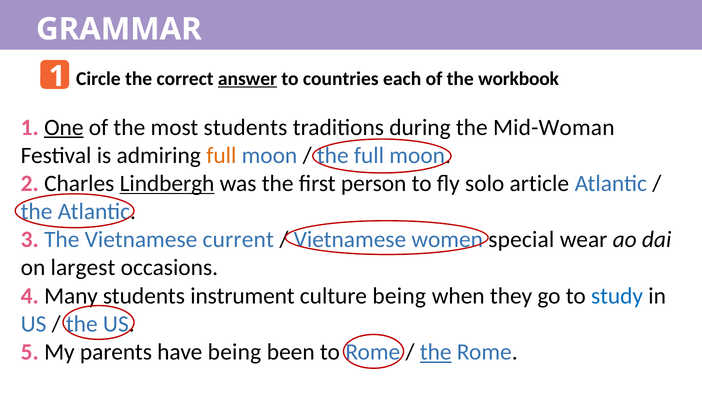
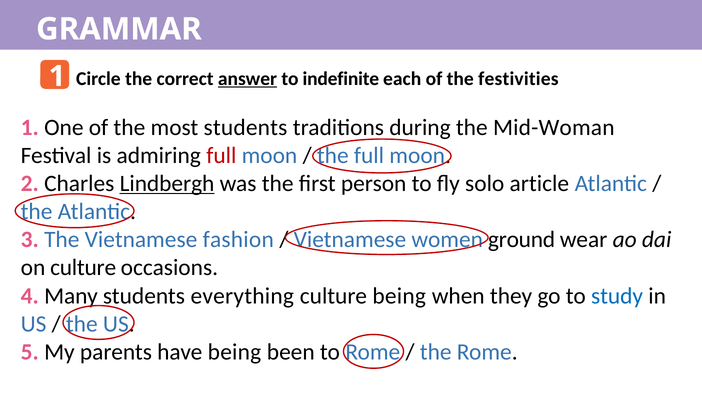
countries: countries -> indefinite
workbook: workbook -> festivities
One underline: present -> none
full at (221, 155) colour: orange -> red
current: current -> fashion
special: special -> ground
on largest: largest -> culture
instrument: instrument -> everything
the at (436, 352) underline: present -> none
